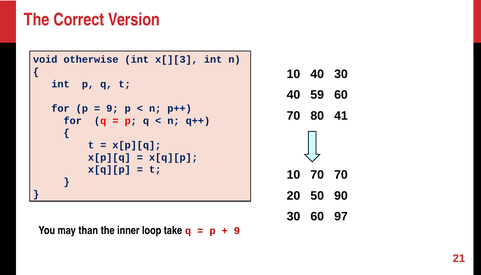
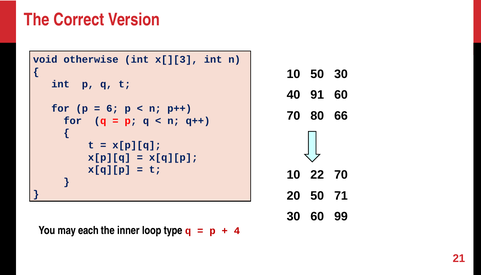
10 40: 40 -> 50
59: 59 -> 91
9 at (112, 108): 9 -> 6
41: 41 -> 66
10 70: 70 -> 22
90: 90 -> 71
97: 97 -> 99
than: than -> each
take: take -> type
9 at (237, 231): 9 -> 4
